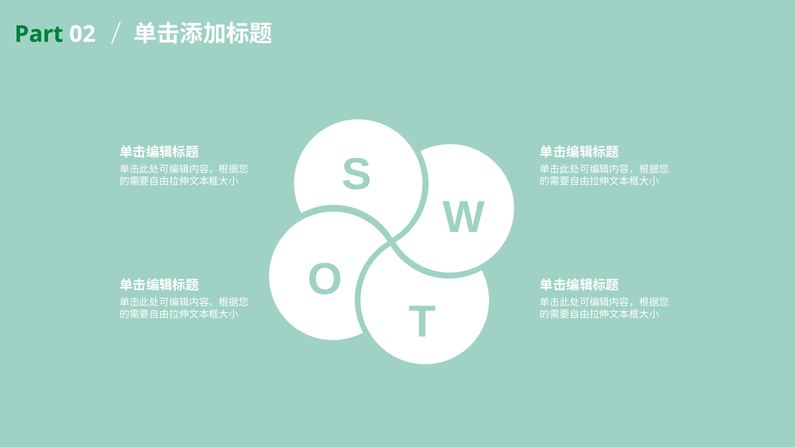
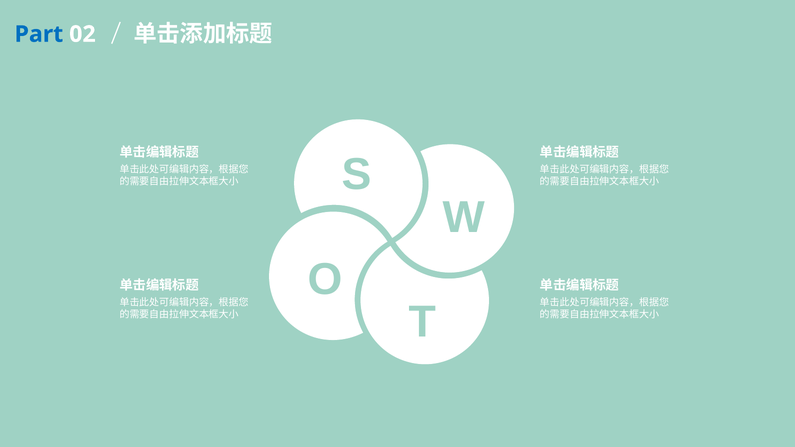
Part colour: green -> blue
